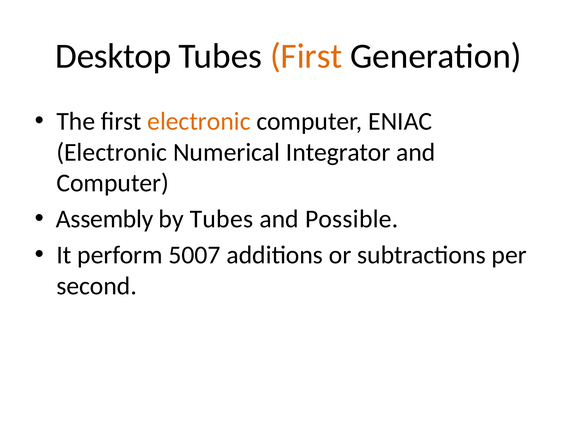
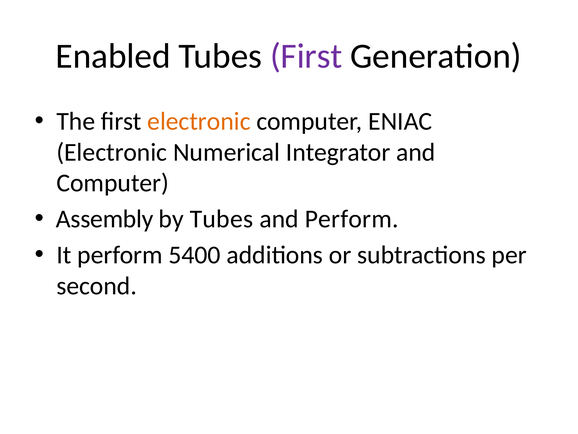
Desktop: Desktop -> Enabled
First at (306, 56) colour: orange -> purple
and Possible: Possible -> Perform
5007: 5007 -> 5400
